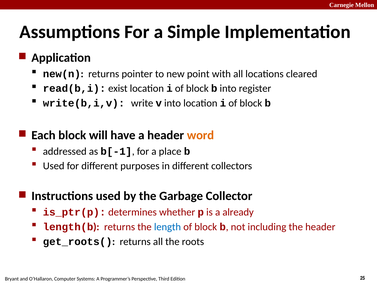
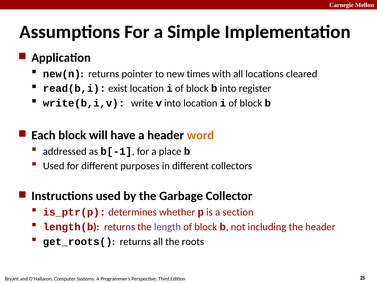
point: point -> times
already: already -> section
length colour: blue -> purple
